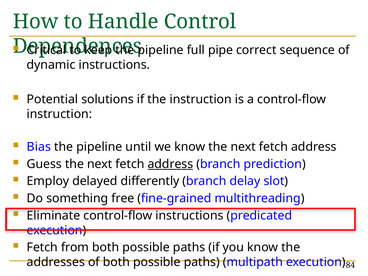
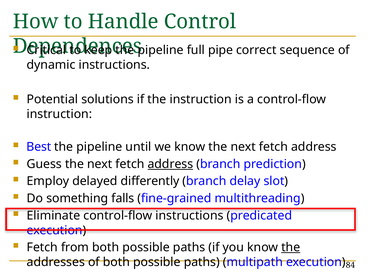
Bias: Bias -> Best
free: free -> falls
the at (291, 247) underline: none -> present
